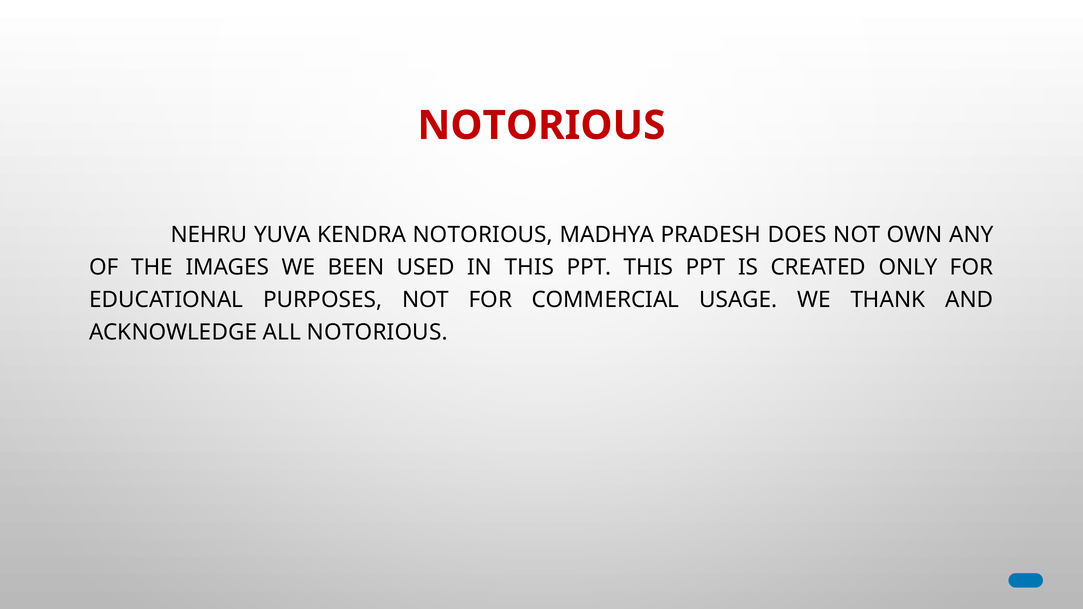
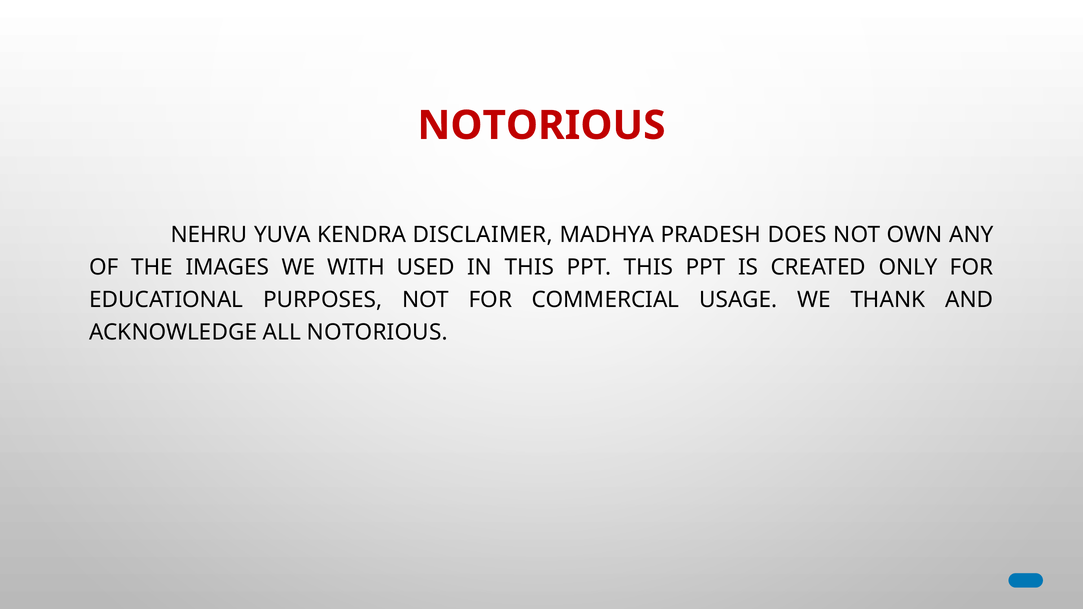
KENDRA NOTORIOUS: NOTORIOUS -> DISCLAIMER
BEEN: BEEN -> WITH
